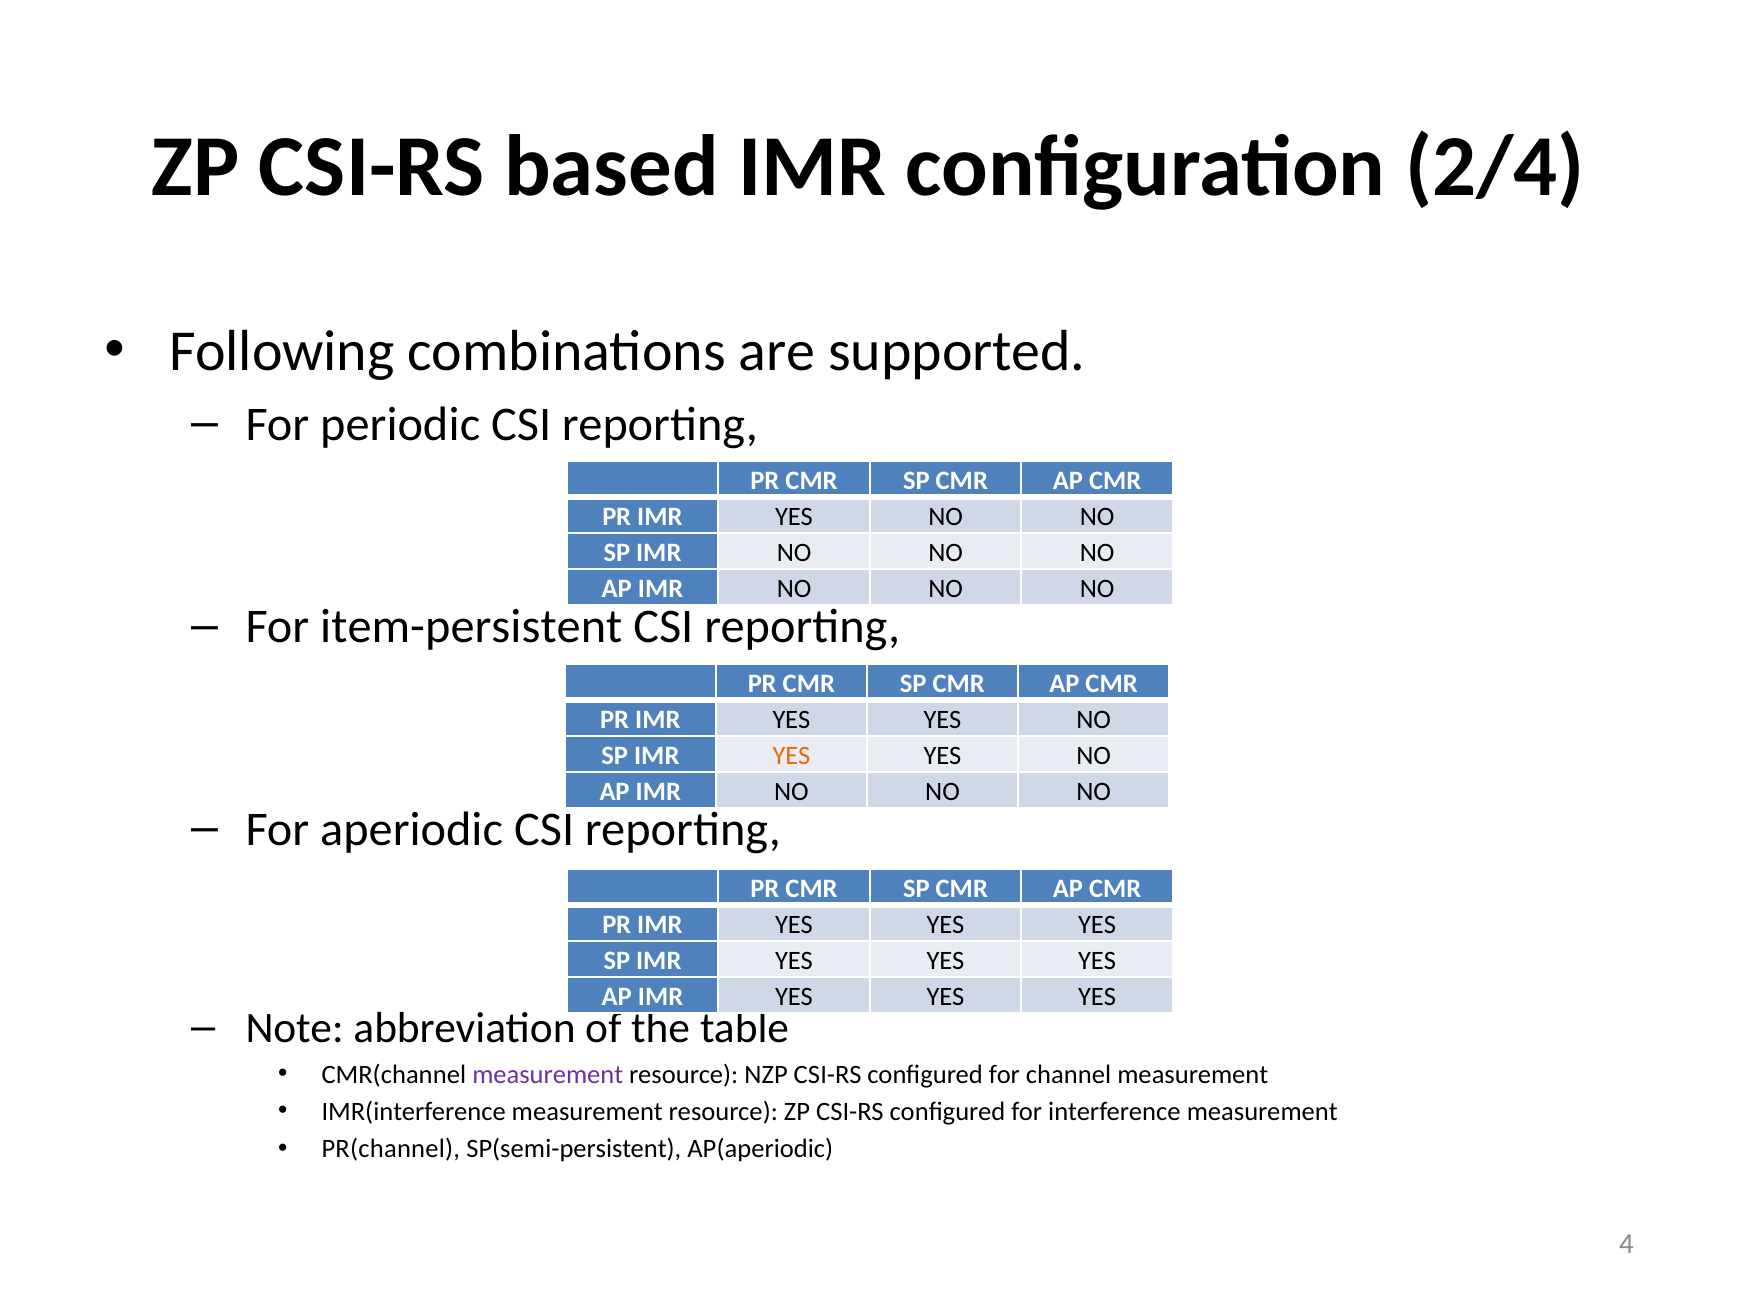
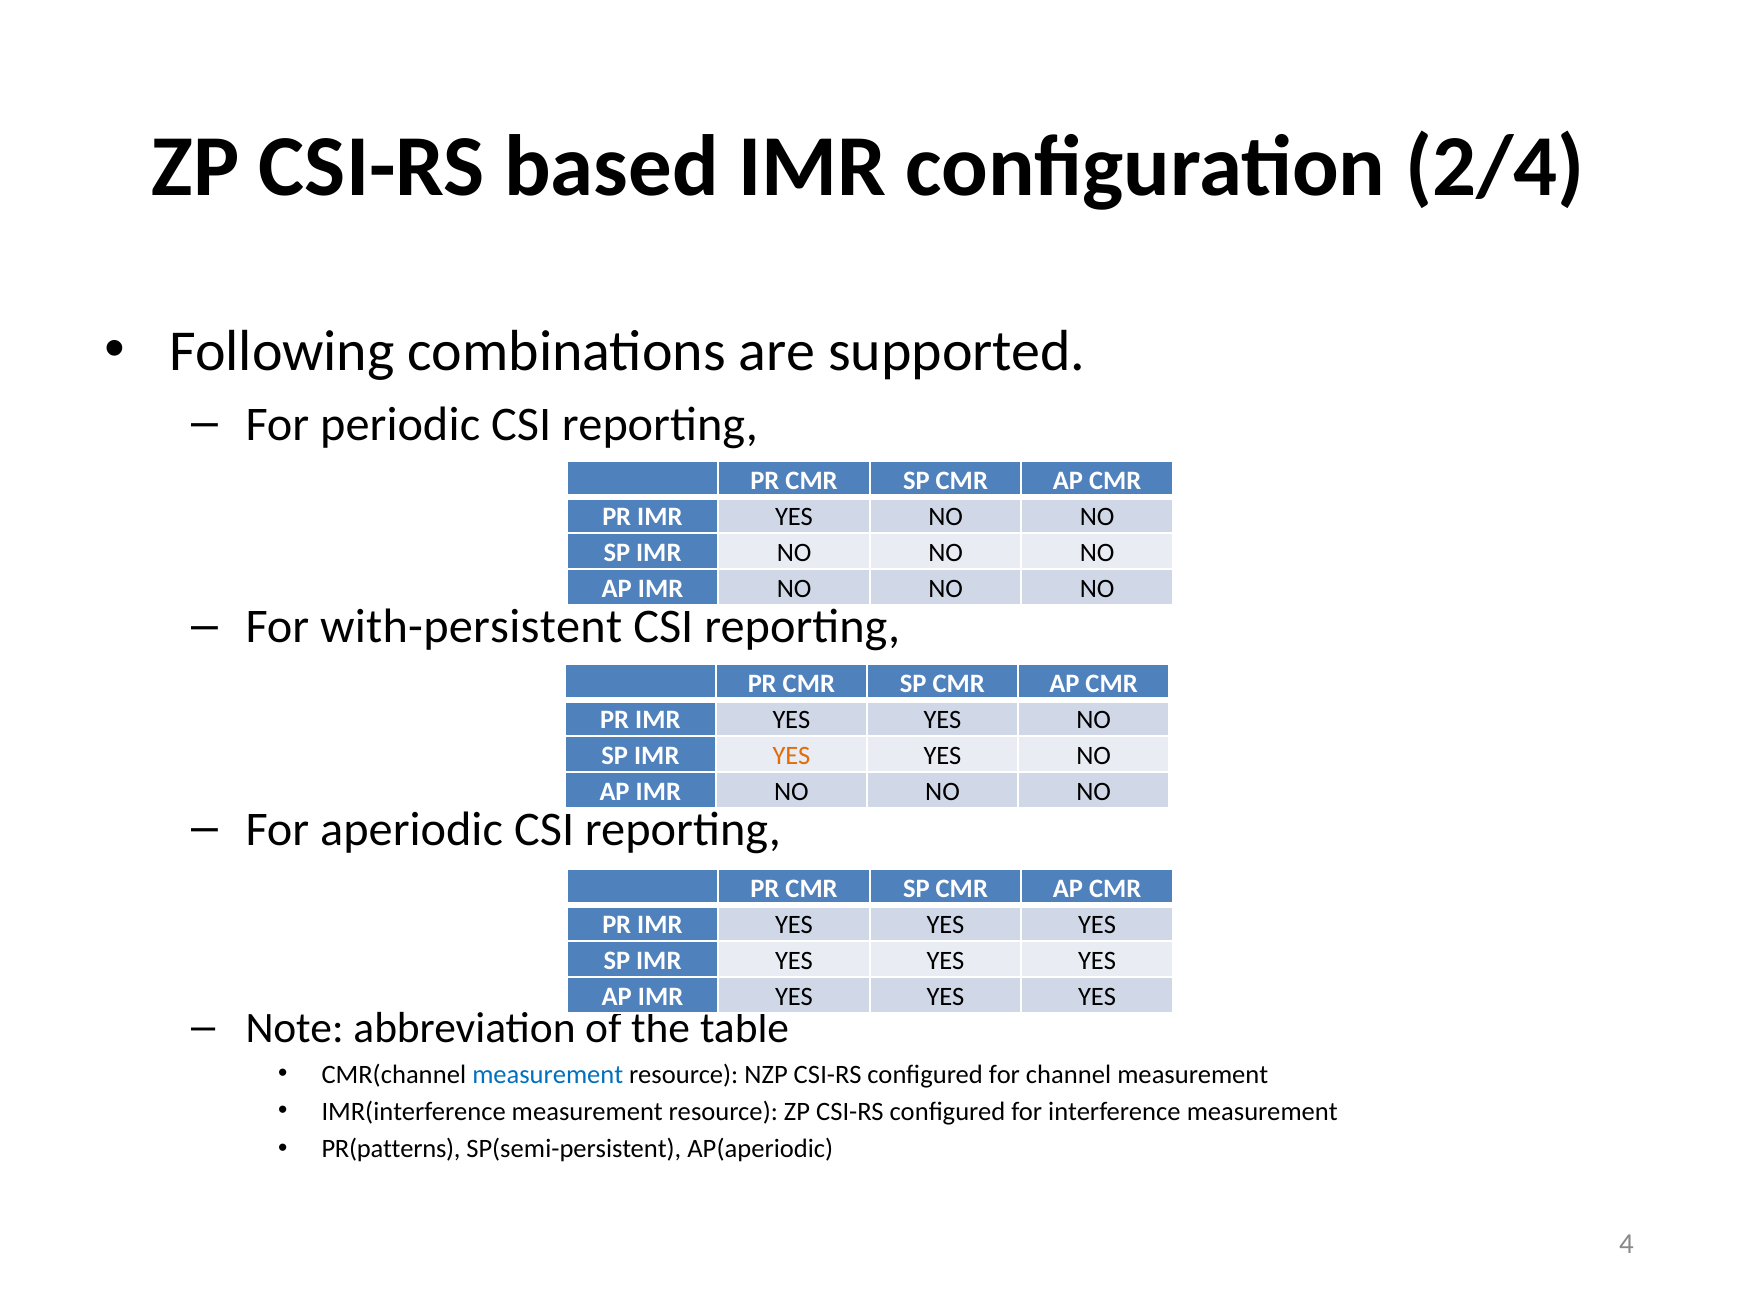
item-persistent: item-persistent -> with-persistent
measurement at (548, 1075) colour: purple -> blue
PR(channel: PR(channel -> PR(patterns
